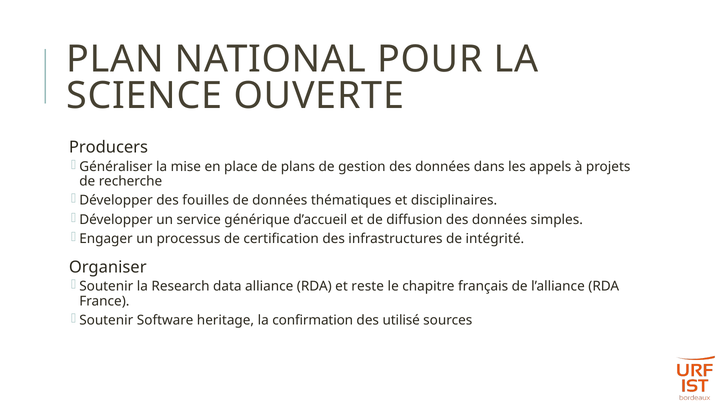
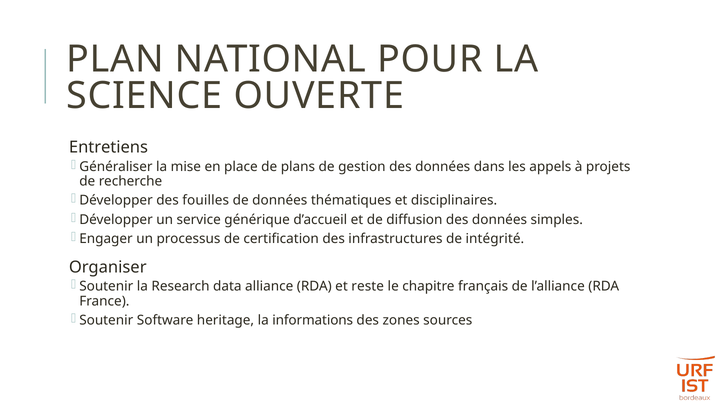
Producers: Producers -> Entretiens
confirmation: confirmation -> informations
utilisé: utilisé -> zones
